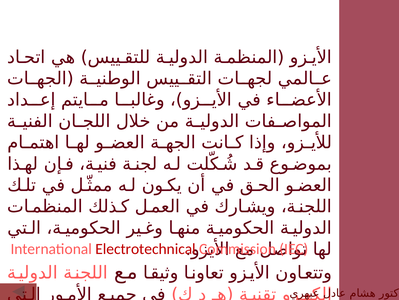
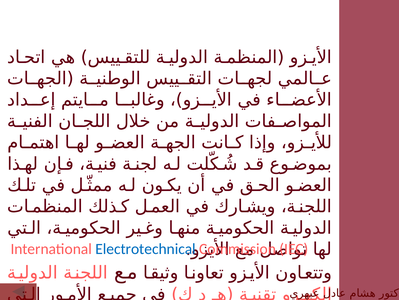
Electrotechnical colour: red -> blue
